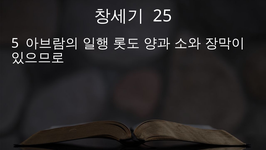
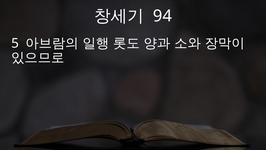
25: 25 -> 94
